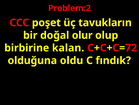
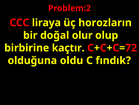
poşet: poşet -> liraya
tavukların: tavukların -> horozların
kalan: kalan -> kaçtır
